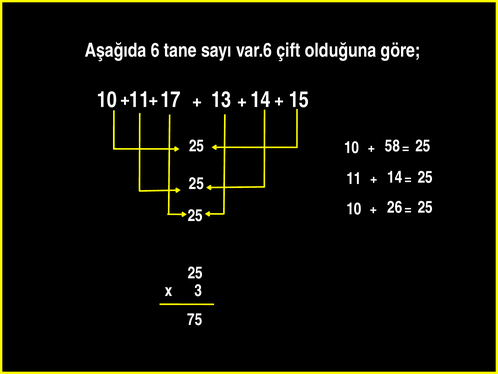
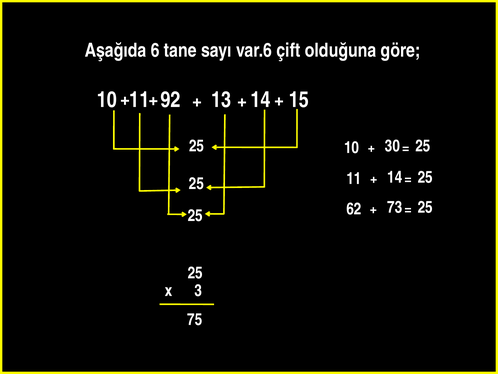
17: 17 -> 92
58: 58 -> 30
25 10: 10 -> 62
26: 26 -> 73
